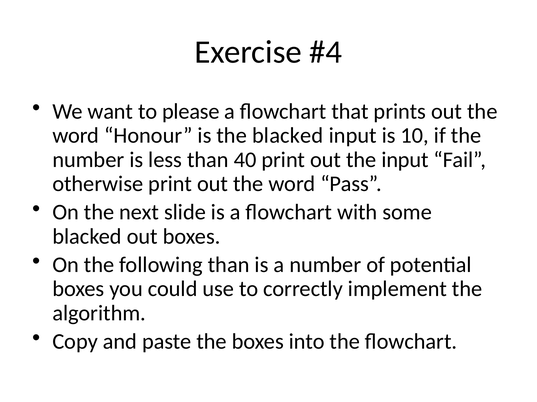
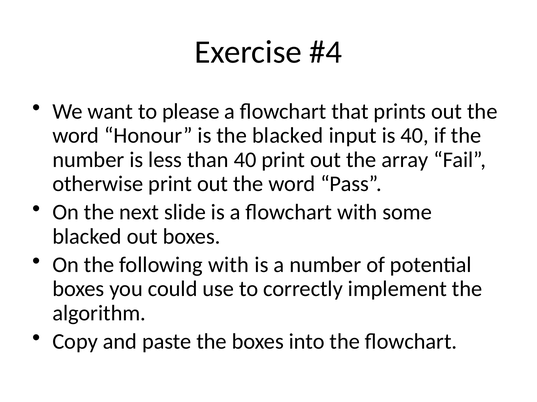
is 10: 10 -> 40
the input: input -> array
following than: than -> with
